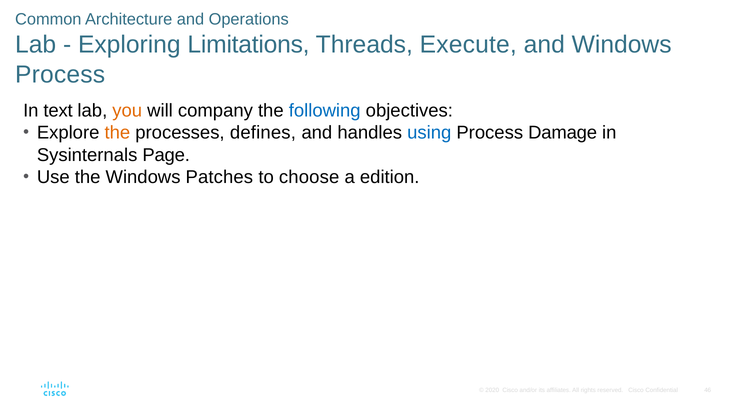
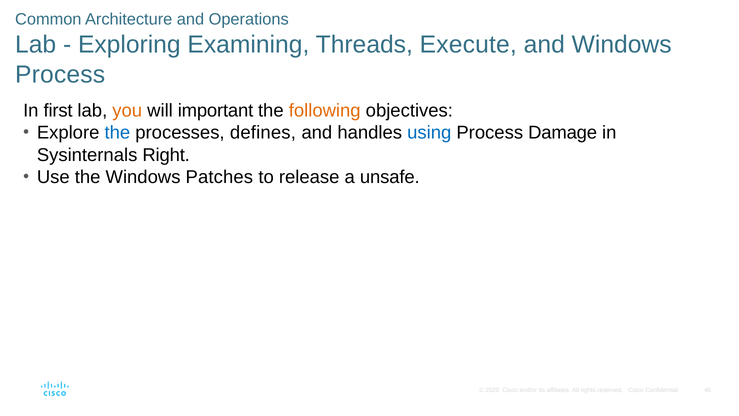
Limitations: Limitations -> Examining
text: text -> first
company: company -> important
following colour: blue -> orange
the at (117, 133) colour: orange -> blue
Page: Page -> Right
choose: choose -> release
edition: edition -> unsafe
